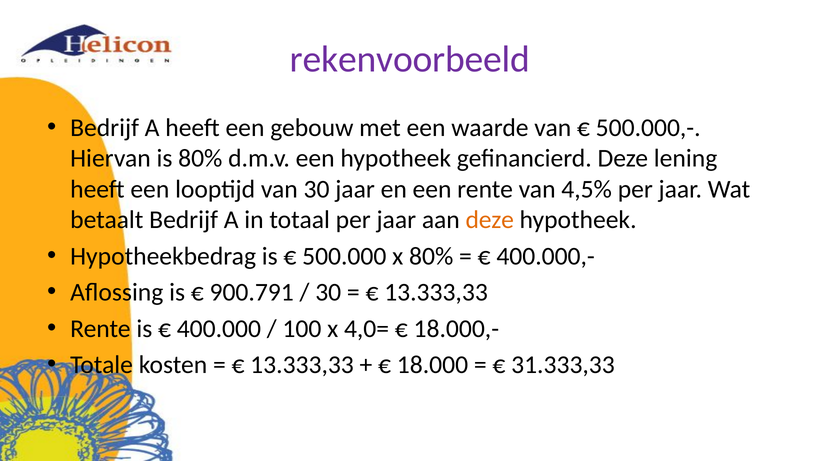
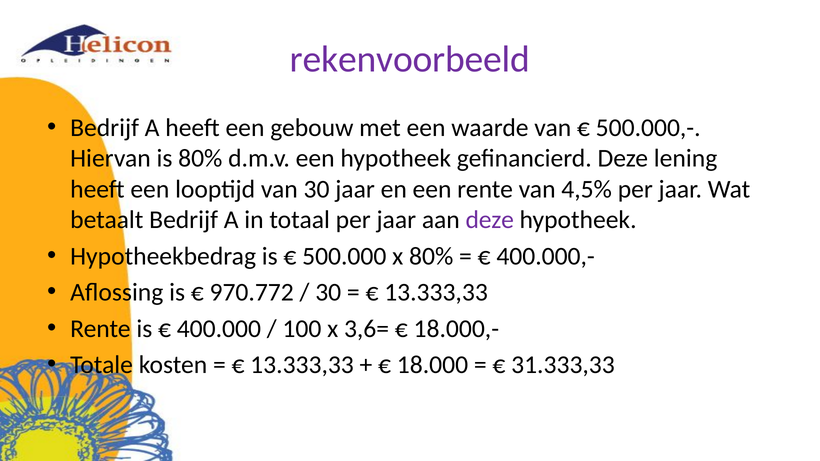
deze at (490, 220) colour: orange -> purple
900.791: 900.791 -> 970.772
4,0=: 4,0= -> 3,6=
